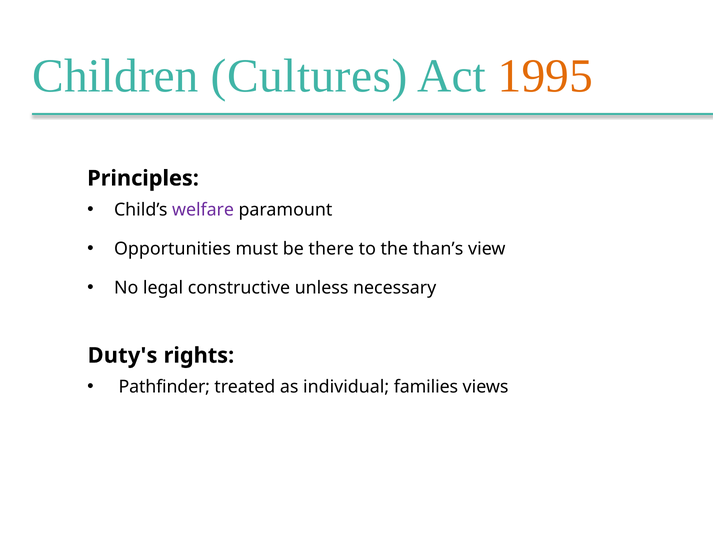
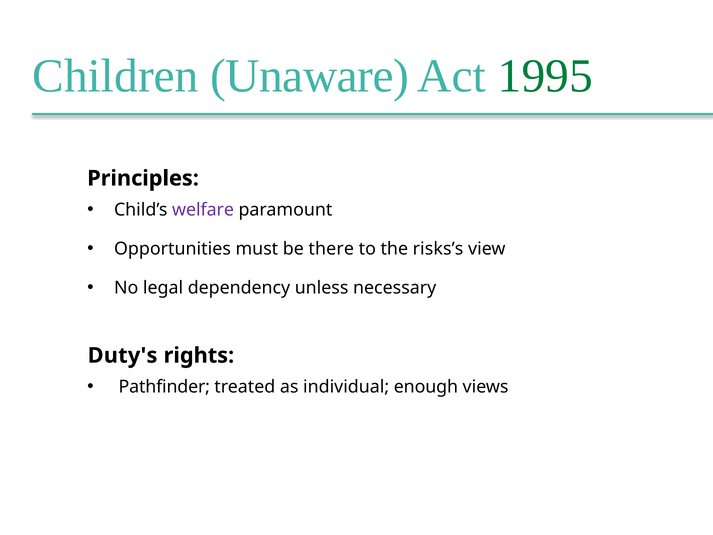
Cultures: Cultures -> Unaware
1995 colour: orange -> green
than’s: than’s -> risks’s
constructive: constructive -> dependency
families: families -> enough
